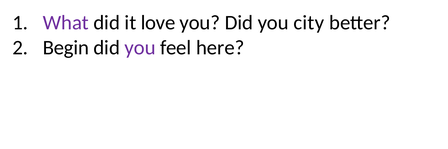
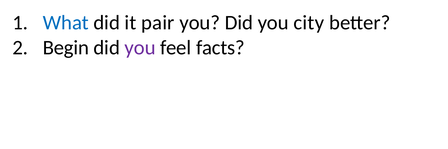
What colour: purple -> blue
love: love -> pair
here: here -> facts
